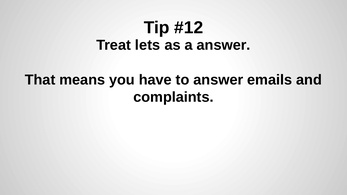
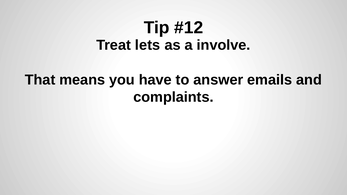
a answer: answer -> involve
